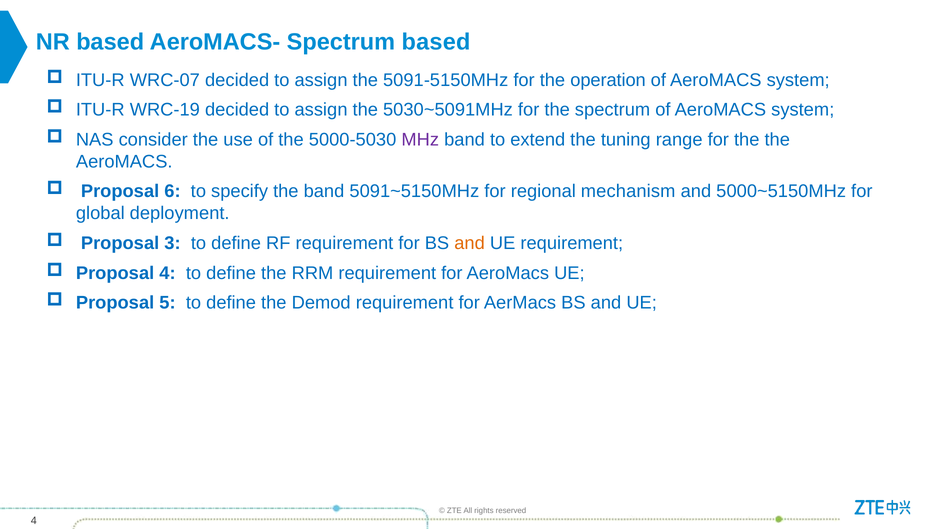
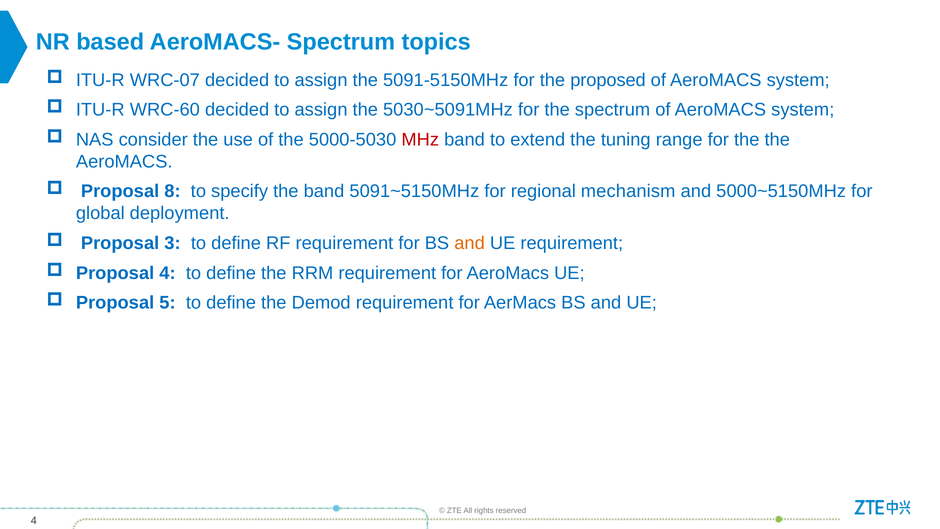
Spectrum based: based -> topics
operation: operation -> proposed
WRC-19: WRC-19 -> WRC-60
MHz colour: purple -> red
6: 6 -> 8
